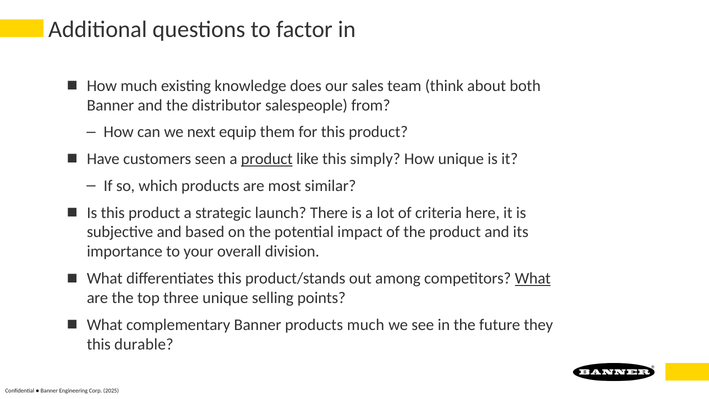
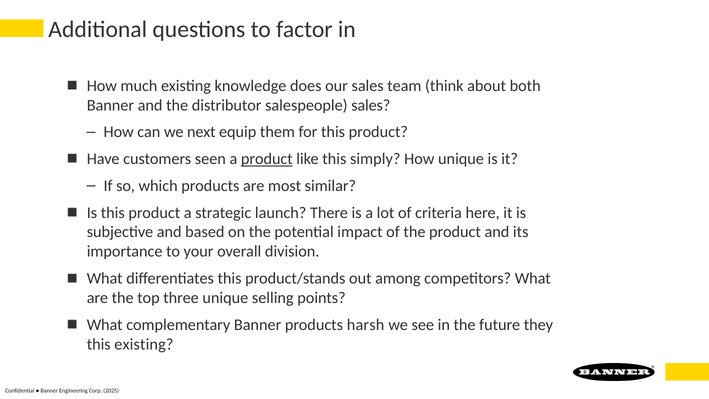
salespeople from: from -> sales
What at (533, 278) underline: present -> none
products much: much -> harsh
this durable: durable -> existing
